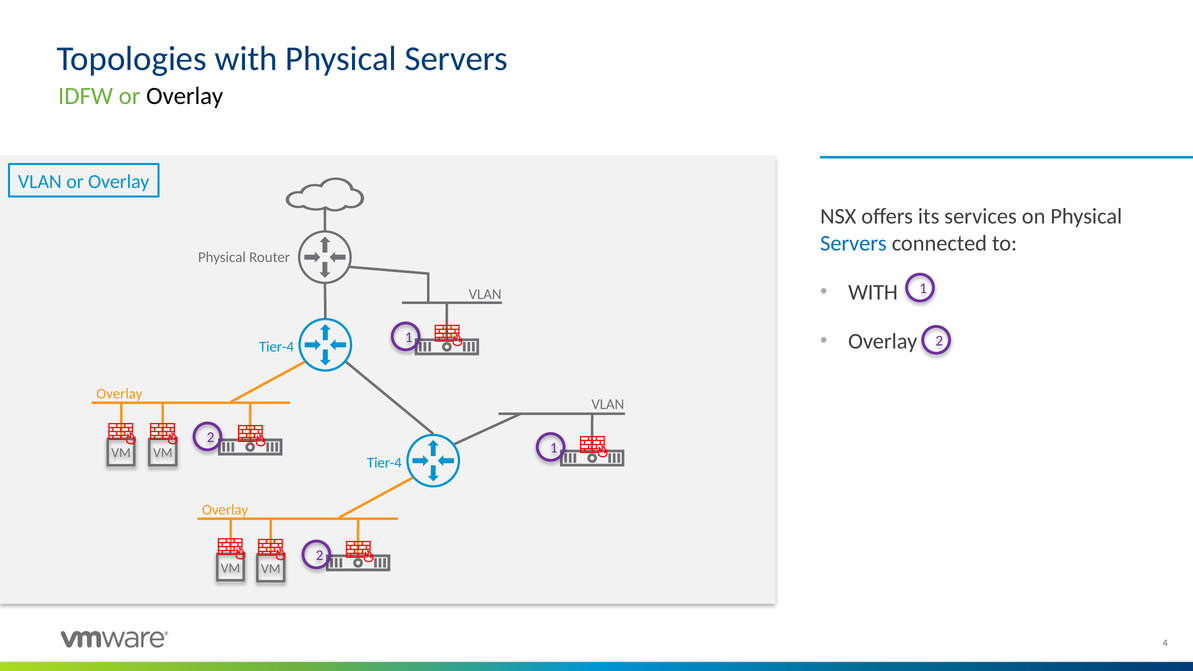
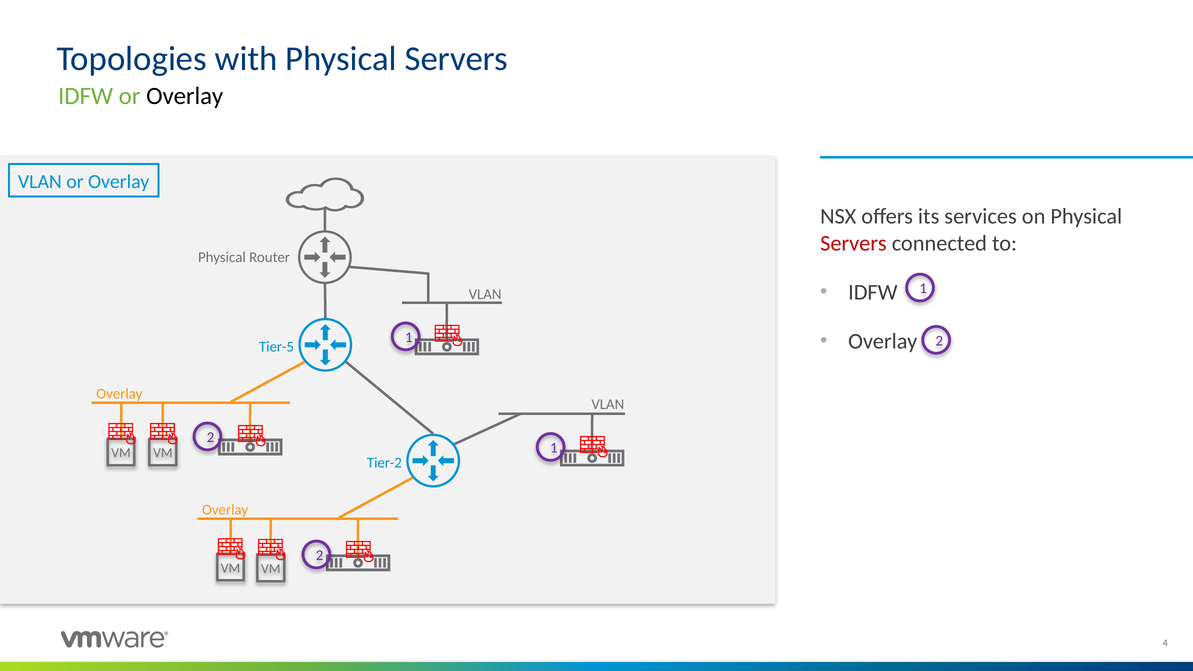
Servers at (853, 243) colour: blue -> red
WITH at (873, 292): WITH -> IDFW
Tier-4 at (277, 347): Tier-4 -> Tier-5
Tier-4 at (384, 463): Tier-4 -> Tier-2
